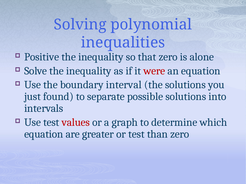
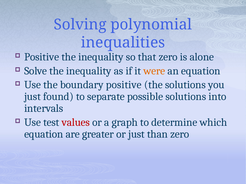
were colour: red -> orange
boundary interval: interval -> positive
or test: test -> just
